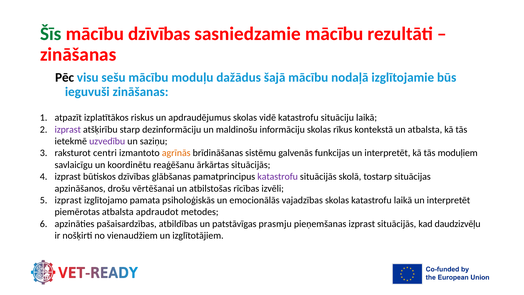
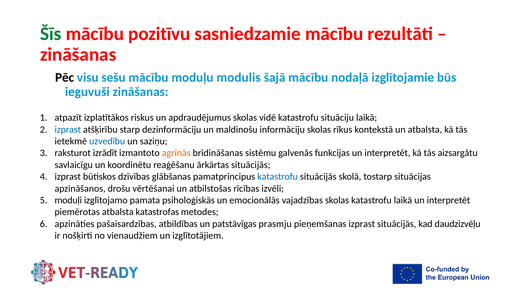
mācību dzīvības: dzīvības -> pozitīvu
dažādus: dažādus -> modulis
izprast at (68, 129) colour: purple -> blue
uzvedību colour: purple -> blue
centri: centri -> izrādīt
moduļiem: moduļiem -> aizsargātu
katastrofu at (278, 177) colour: purple -> blue
izprast at (68, 200): izprast -> moduļi
apdraudot: apdraudot -> katastrofas
